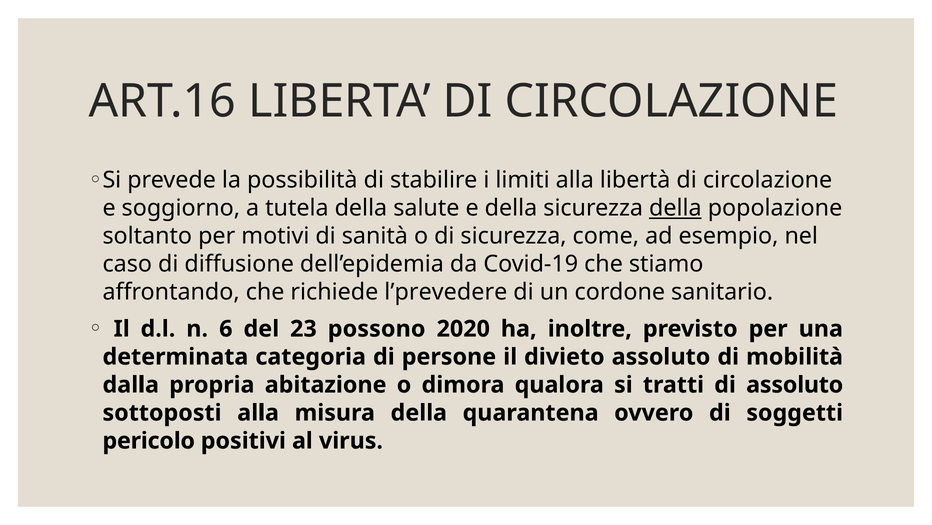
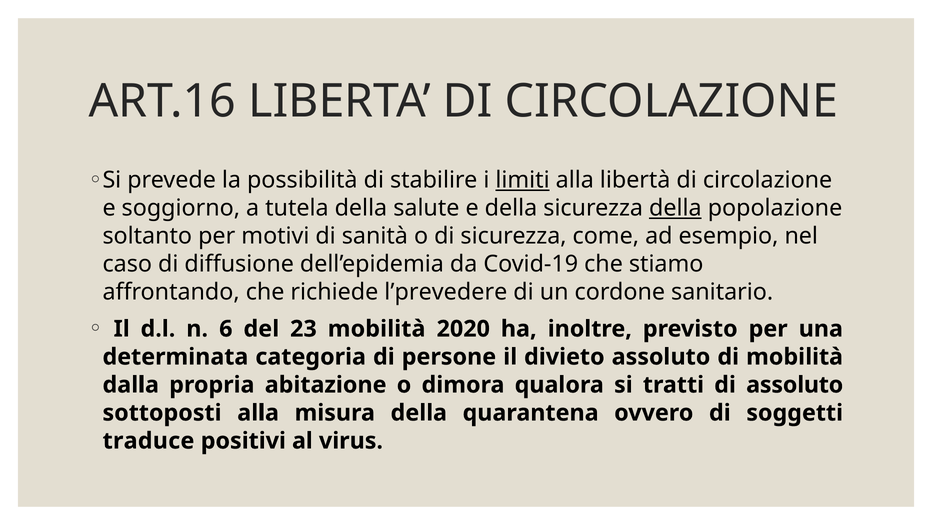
limiti underline: none -> present
23 possono: possono -> mobilità
pericolo: pericolo -> traduce
